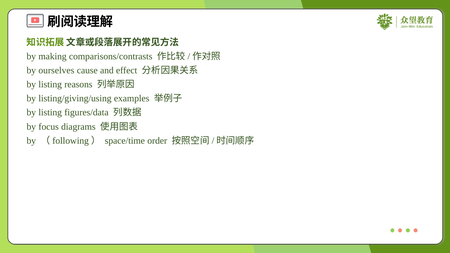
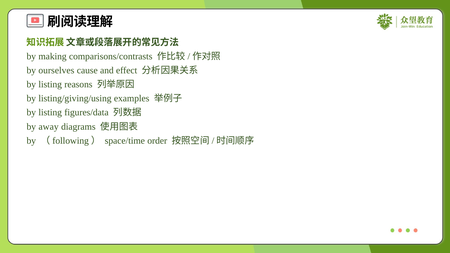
focus: focus -> away
